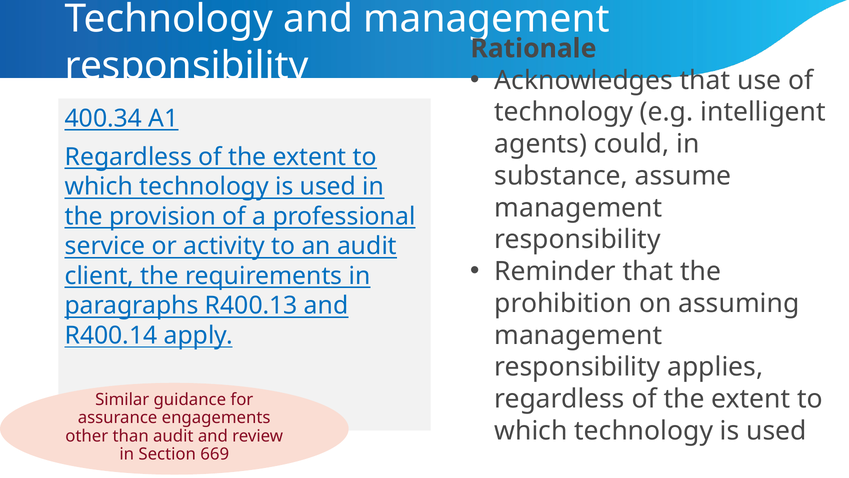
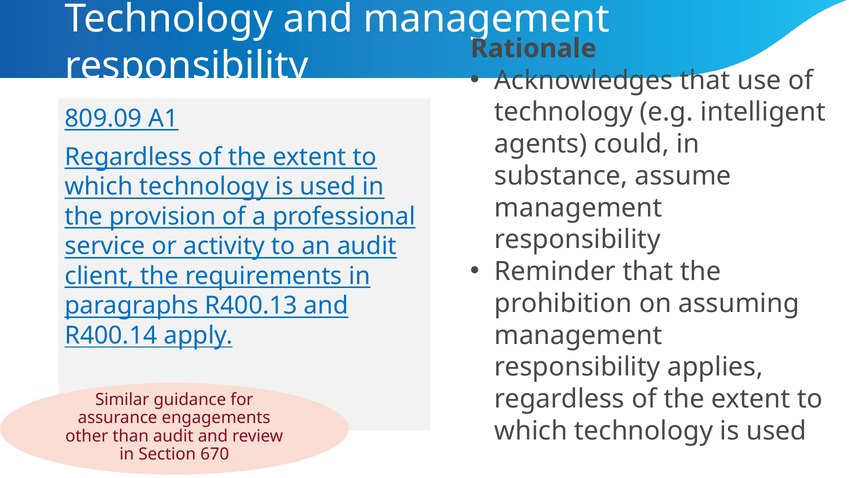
400.34: 400.34 -> 809.09
669: 669 -> 670
